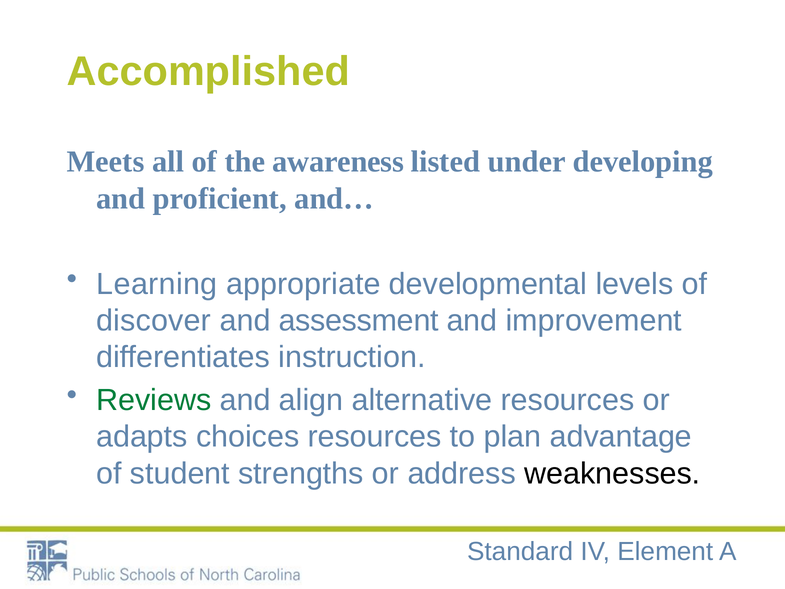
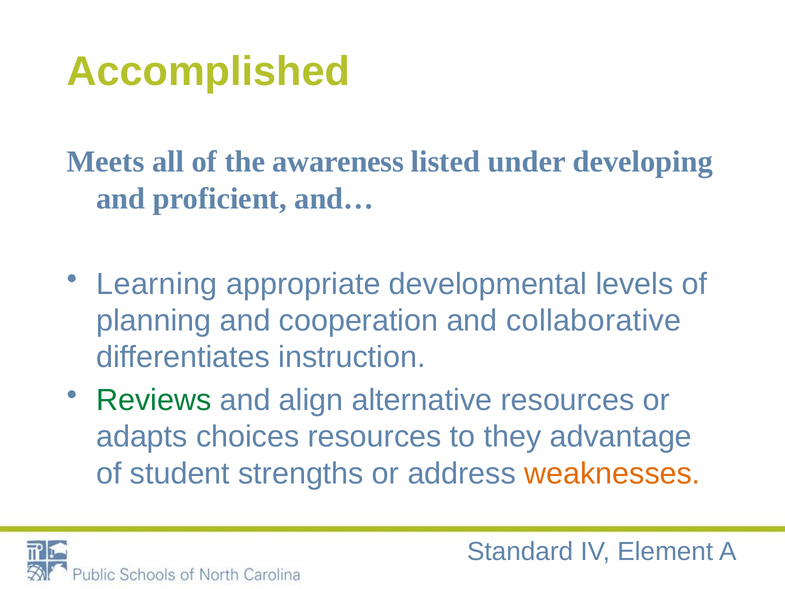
discover: discover -> planning
assessment: assessment -> cooperation
improvement: improvement -> collaborative
plan: plan -> they
weaknesses colour: black -> orange
